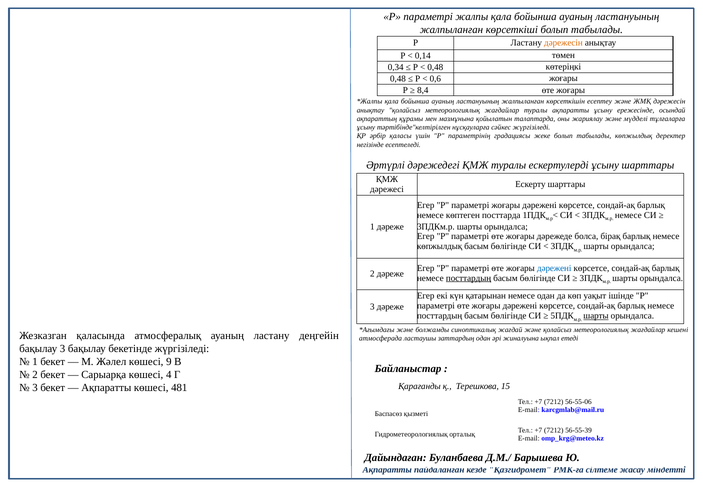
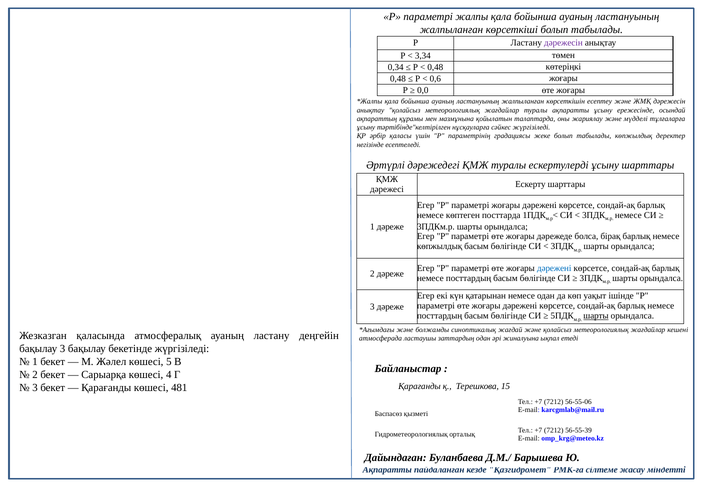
дәрежесін at (563, 43) colour: orange -> purple
0,14: 0,14 -> 3,34
8,4: 8,4 -> 0,0
посттардың at (469, 278) underline: present -> none
9: 9 -> 5
Ақпаратты at (106, 387): Ақпаратты -> Қарағанды
